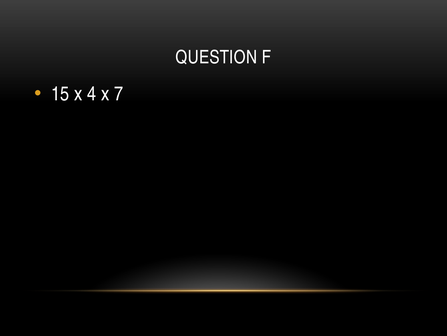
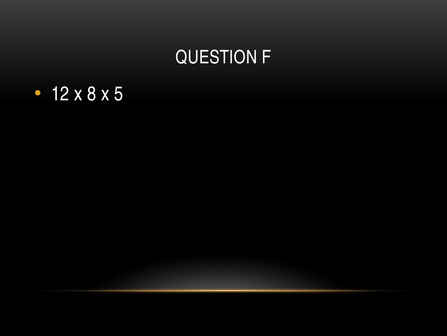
15: 15 -> 12
4: 4 -> 8
7: 7 -> 5
